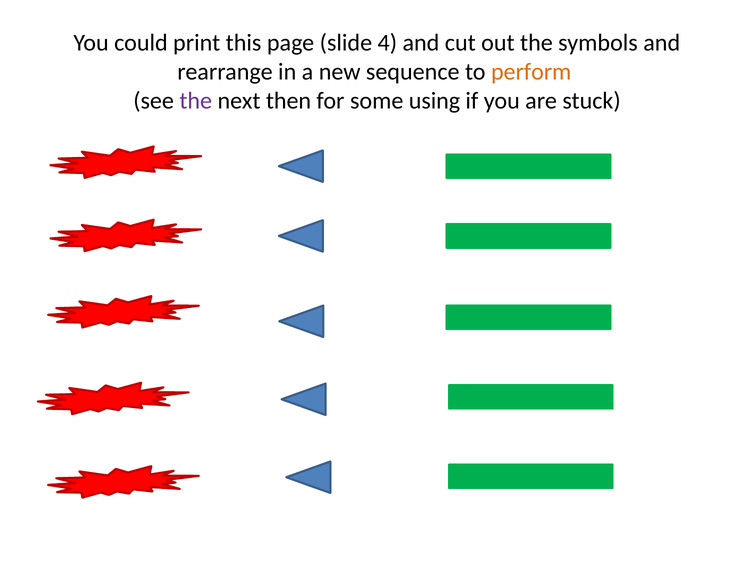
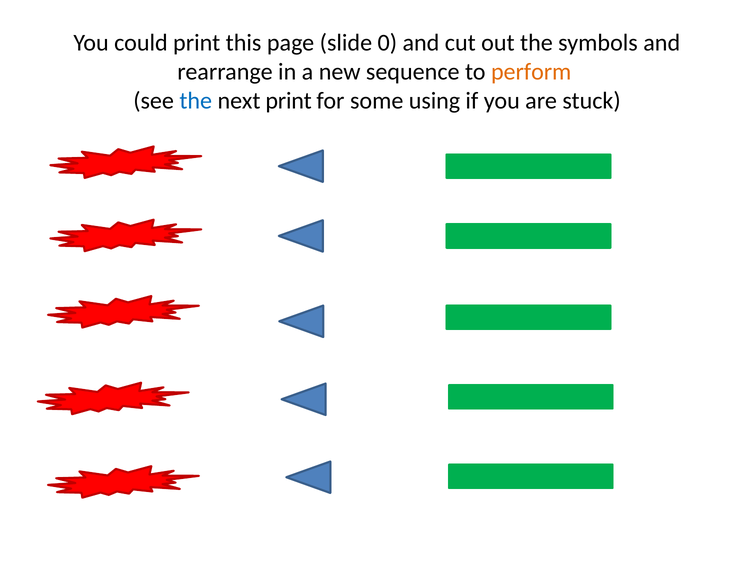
4: 4 -> 0
the at (196, 100) colour: purple -> blue
next then: then -> print
